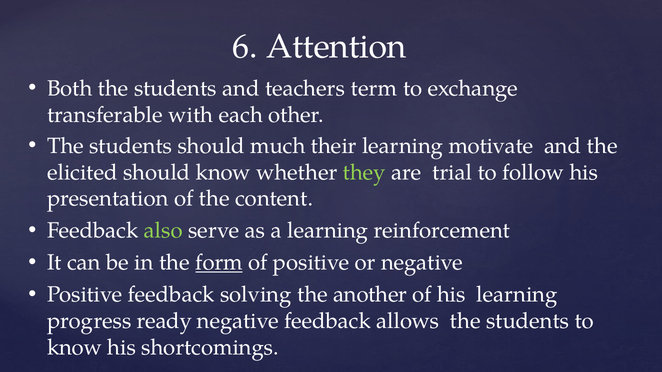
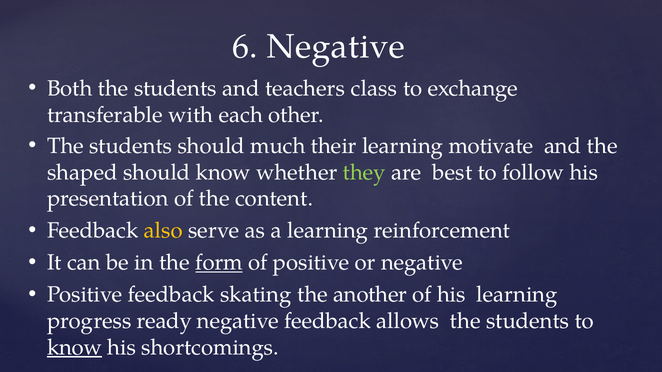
6 Attention: Attention -> Negative
term: term -> class
elicited: elicited -> shaped
trial: trial -> best
also colour: light green -> yellow
solving: solving -> skating
know at (75, 348) underline: none -> present
